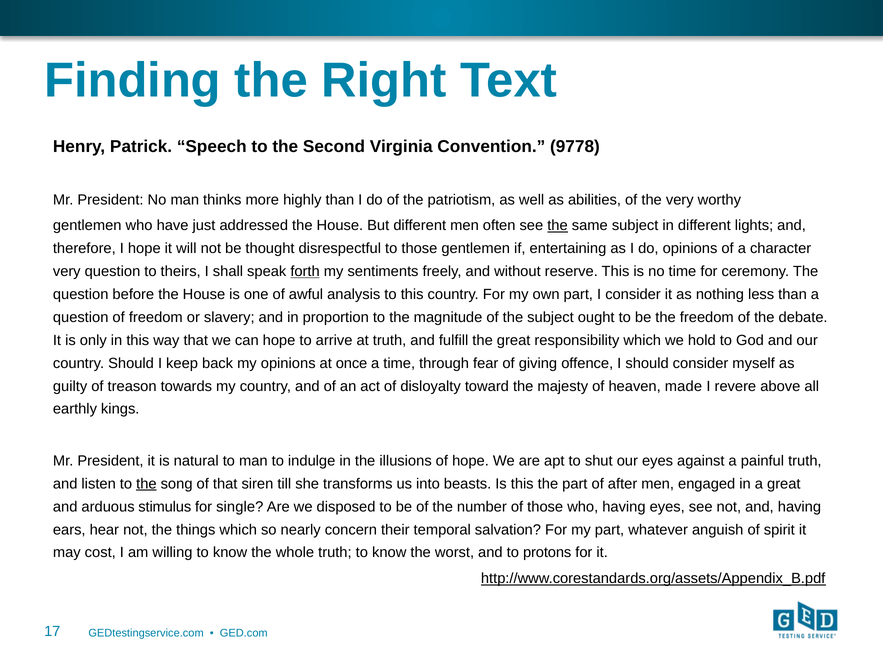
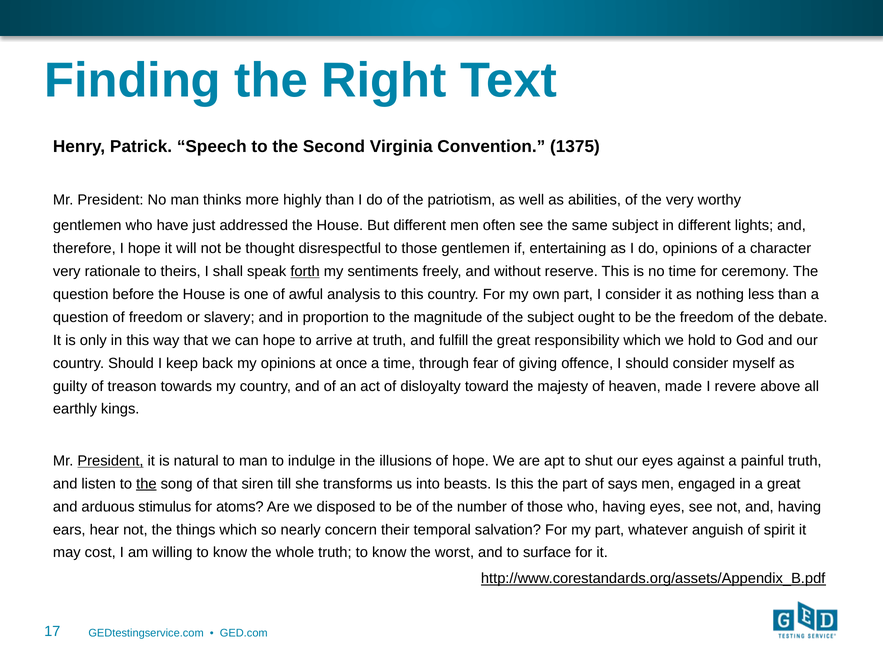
9778: 9778 -> 1375
the at (558, 226) underline: present -> none
very question: question -> rationale
President at (110, 461) underline: none -> present
after: after -> says
single: single -> atoms
protons: protons -> surface
